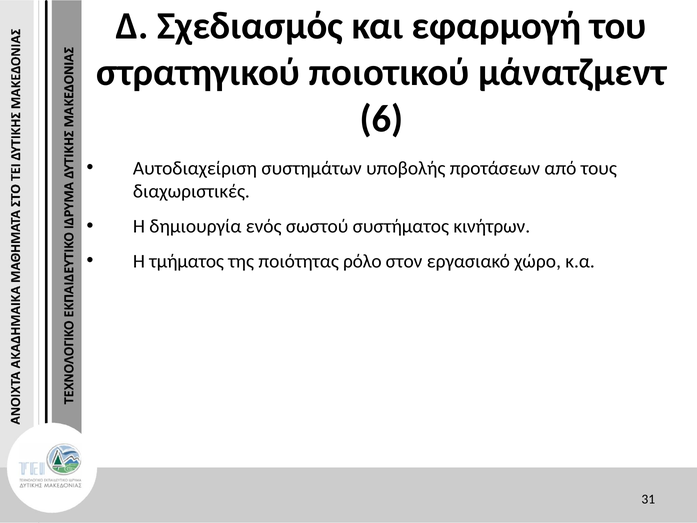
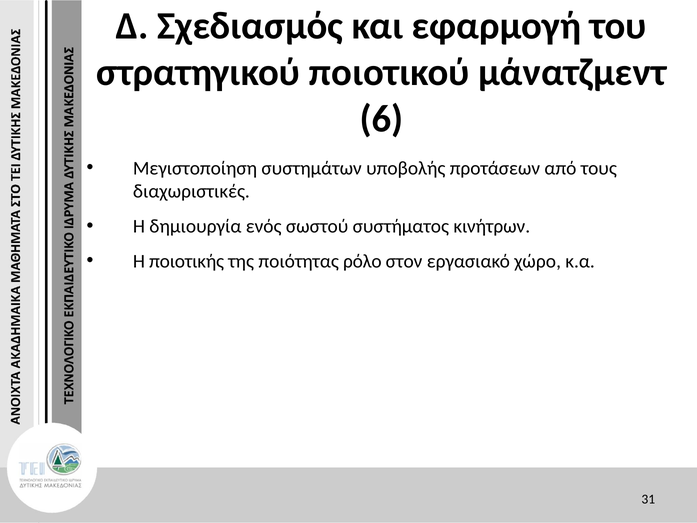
Αυτοδιαχείριση: Αυτοδιαχείριση -> Μεγιστοποίηση
τμήματος: τμήματος -> ποιοτικής
